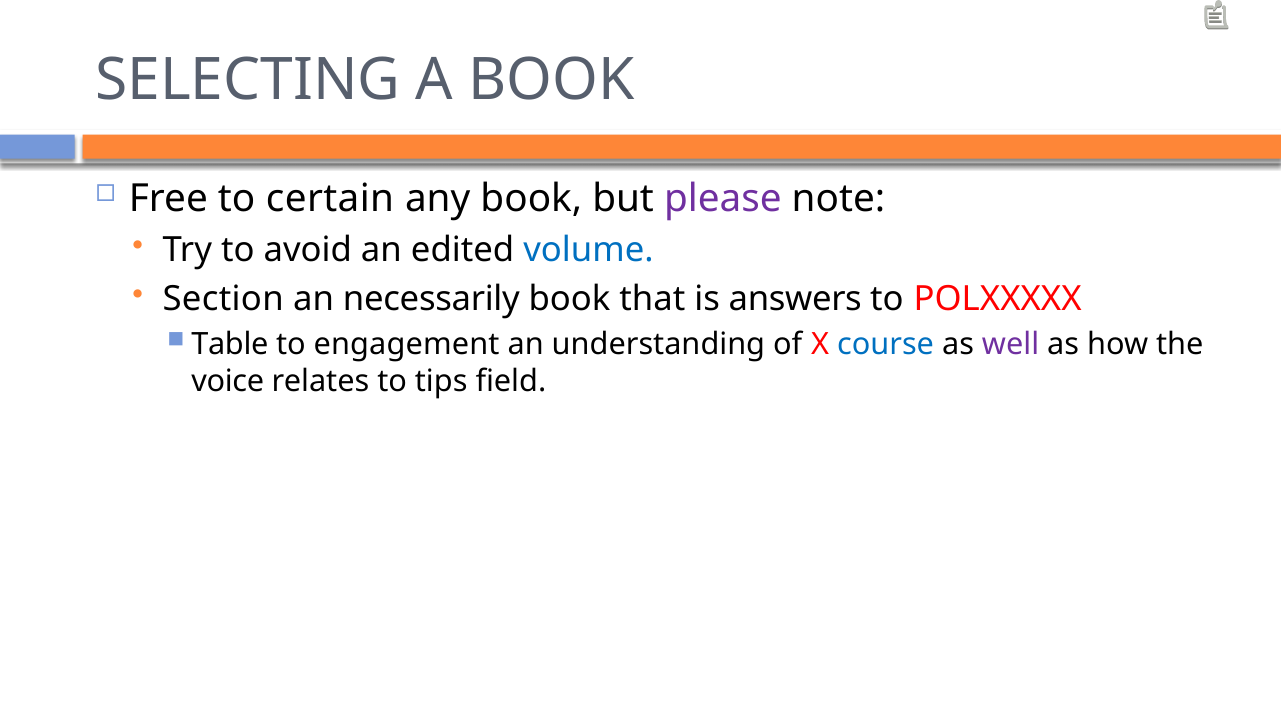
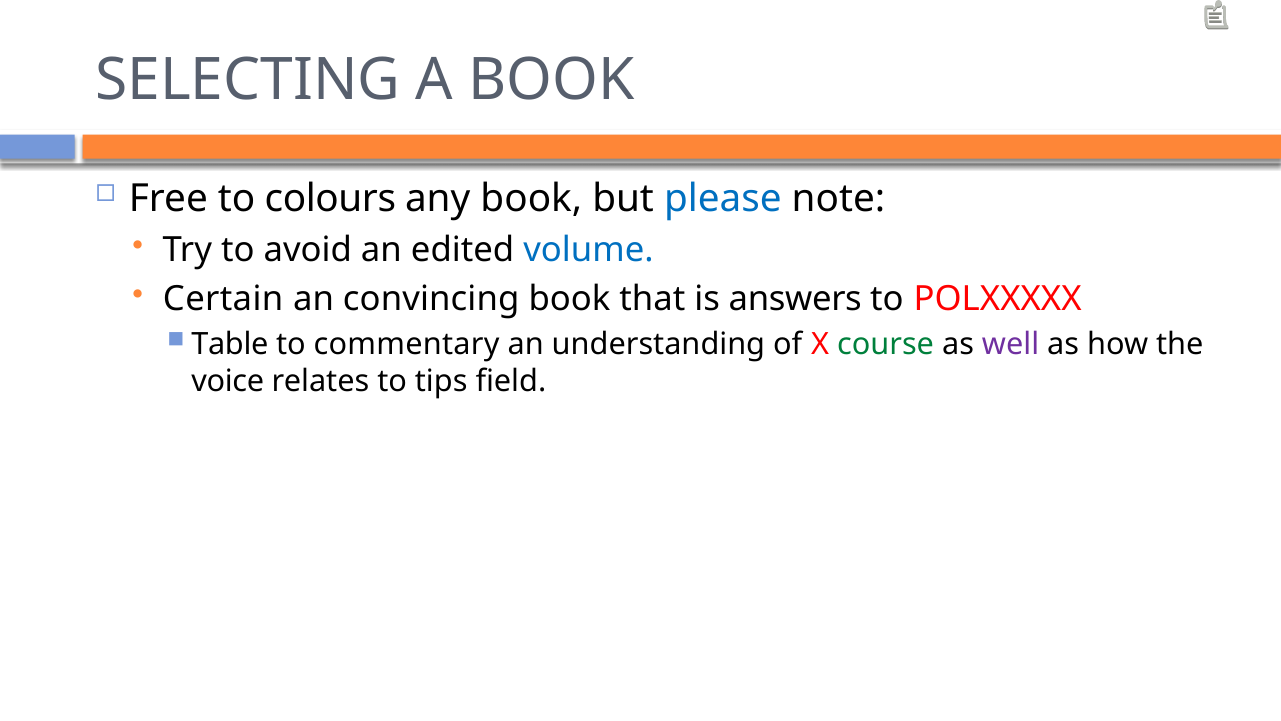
certain: certain -> colours
please colour: purple -> blue
Section: Section -> Certain
necessarily: necessarily -> convincing
engagement: engagement -> commentary
course colour: blue -> green
